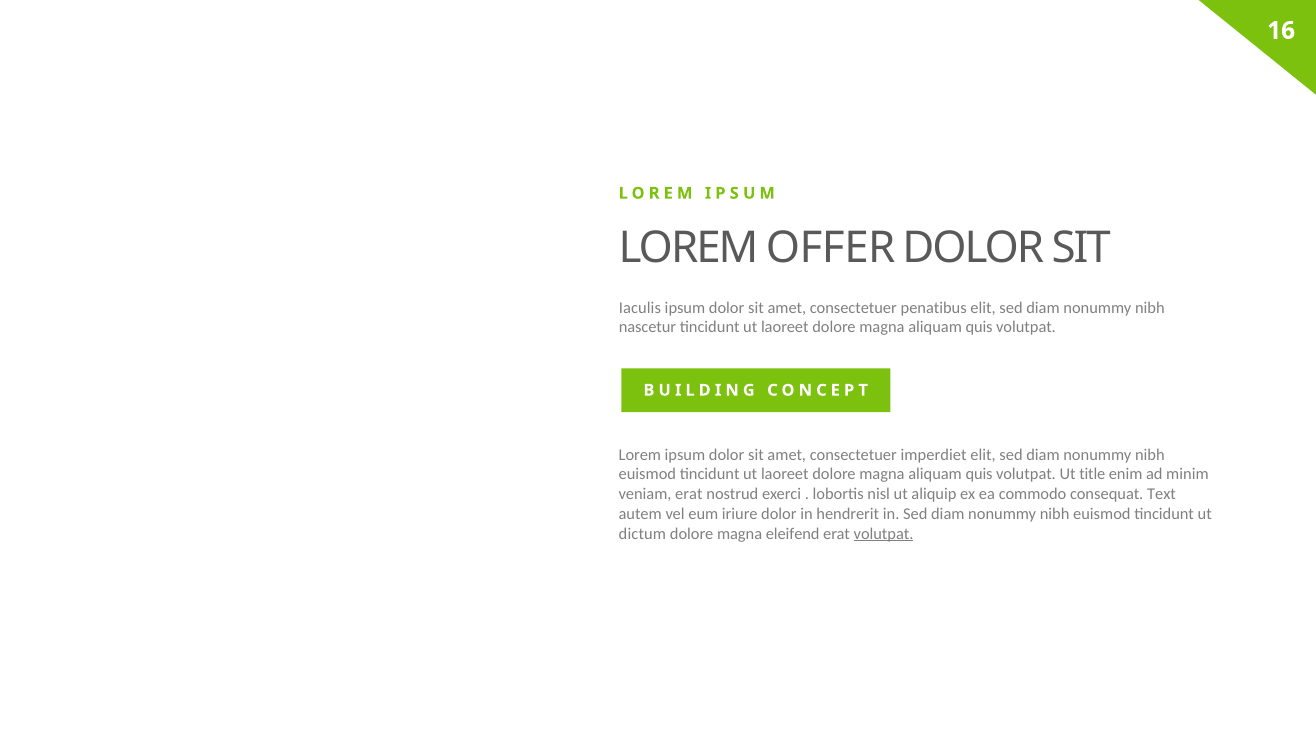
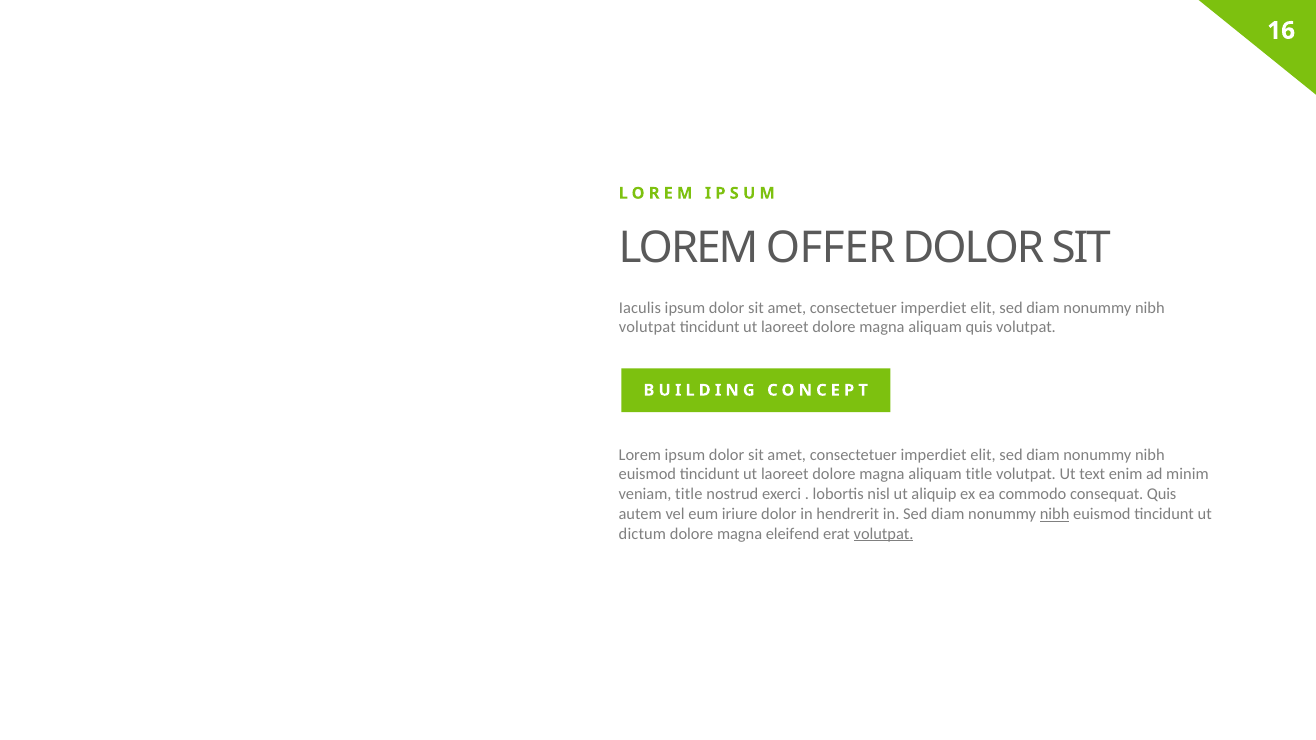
penatibus at (934, 308): penatibus -> imperdiet
nascetur at (647, 328): nascetur -> volutpat
quis at (979, 475): quis -> title
title: title -> text
veniam erat: erat -> title
consequat Text: Text -> Quis
nibh at (1055, 514) underline: none -> present
